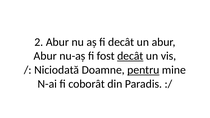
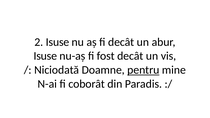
2 Abur: Abur -> Isuse
Abur at (45, 56): Abur -> Isuse
decât at (130, 56) underline: present -> none
